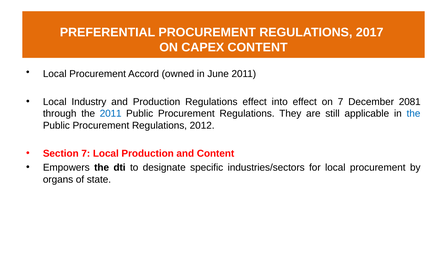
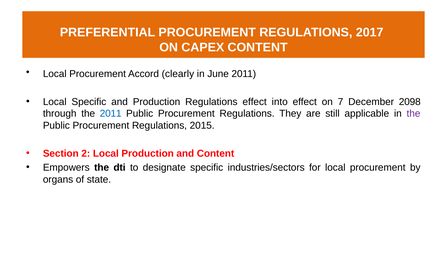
owned: owned -> clearly
Local Industry: Industry -> Specific
2081: 2081 -> 2098
the at (413, 113) colour: blue -> purple
2012: 2012 -> 2015
Section 7: 7 -> 2
